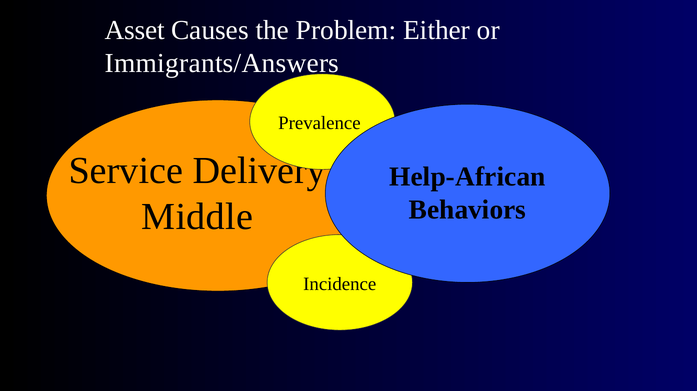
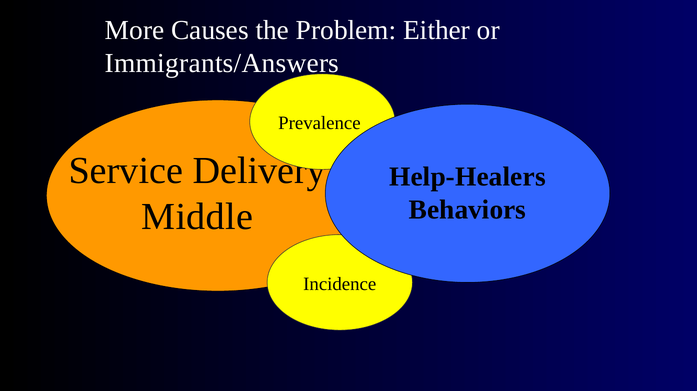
Asset: Asset -> More
Help-African: Help-African -> Help-Healers
